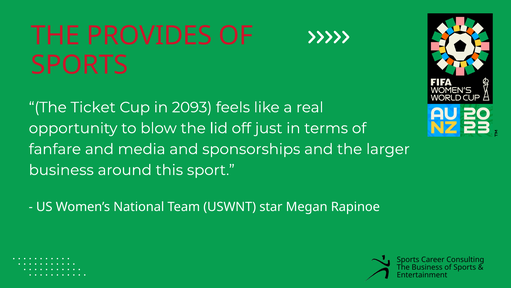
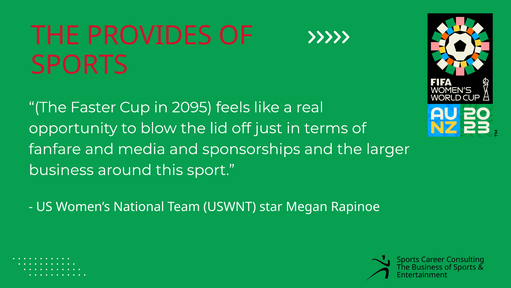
Ticket: Ticket -> Faster
2093: 2093 -> 2095
